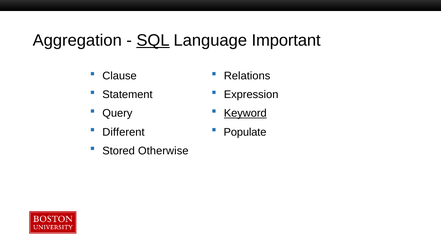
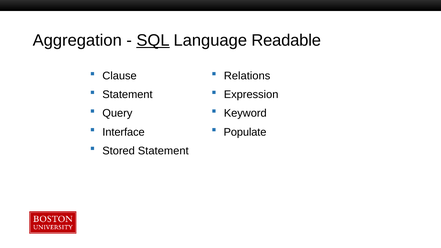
Important: Important -> Readable
Keyword underline: present -> none
Different: Different -> Interface
Stored Otherwise: Otherwise -> Statement
